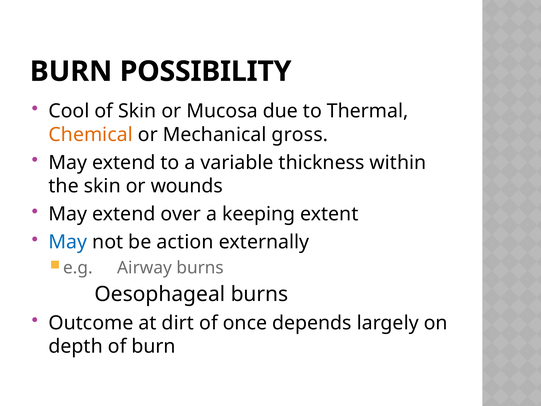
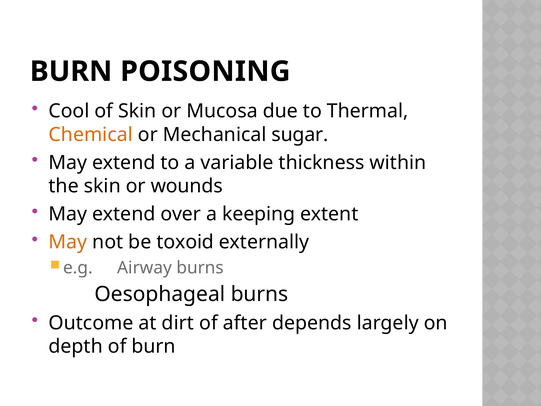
POSSIBILITY: POSSIBILITY -> POISONING
gross: gross -> sugar
May at (68, 242) colour: blue -> orange
action: action -> toxoid
once: once -> after
